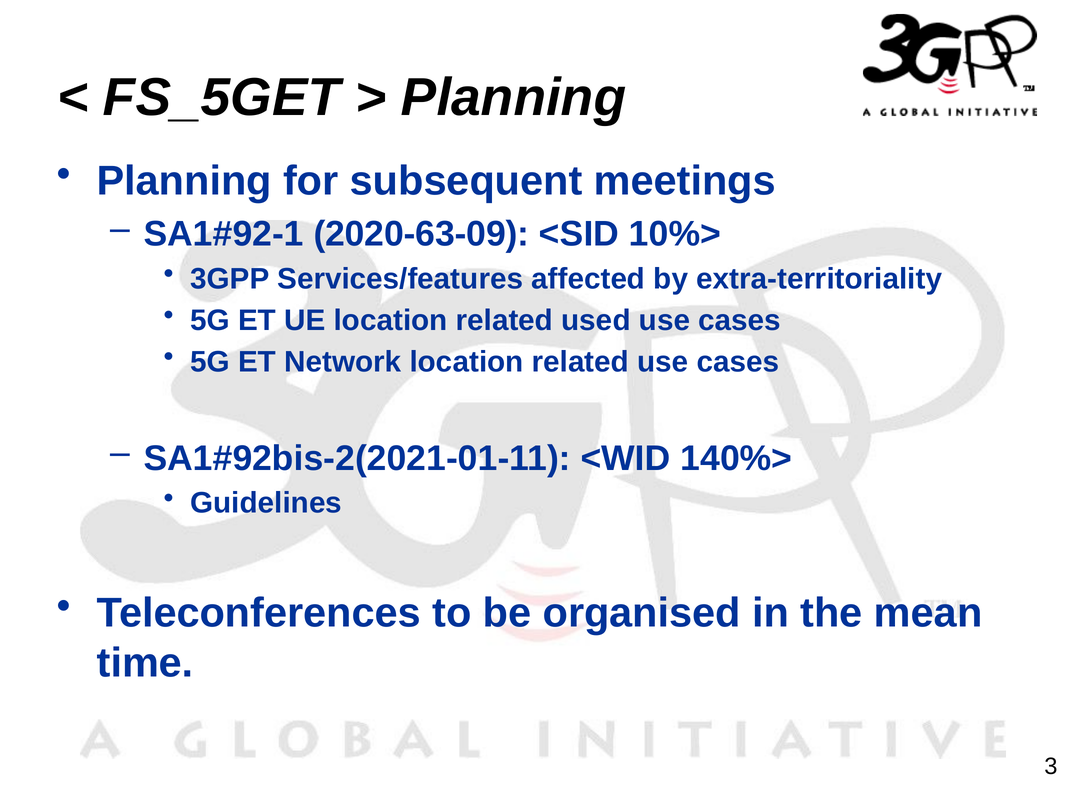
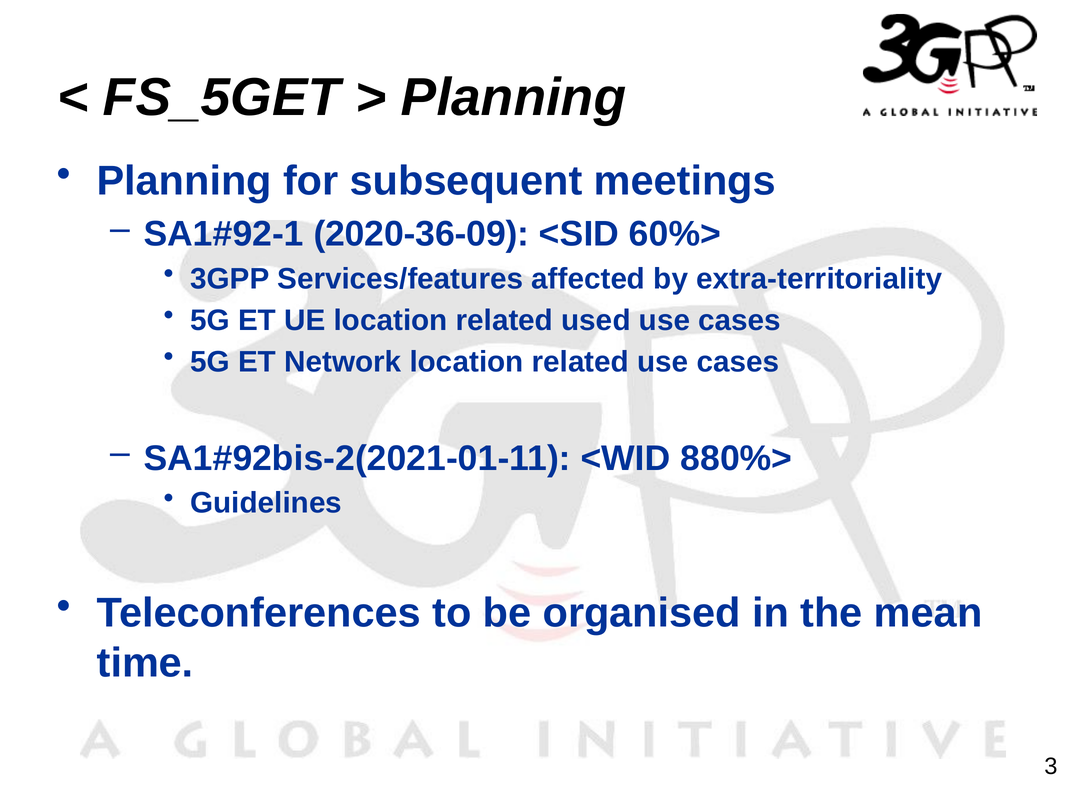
2020‑63‑09: 2020‑63‑09 -> 2020‑36‑09
10%>: 10%> -> 60%>
140%>: 140%> -> 880%>
